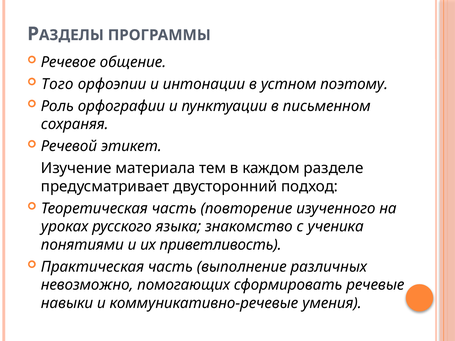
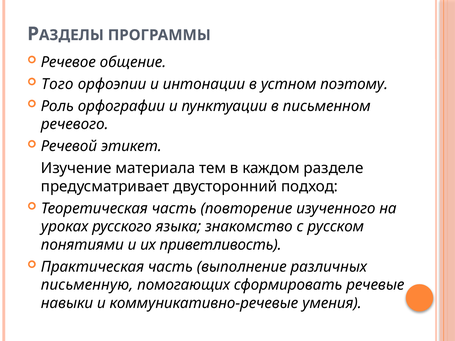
сохраняя: сохраняя -> речевого
ученика: ученика -> русском
невозможно: невозможно -> письменную
